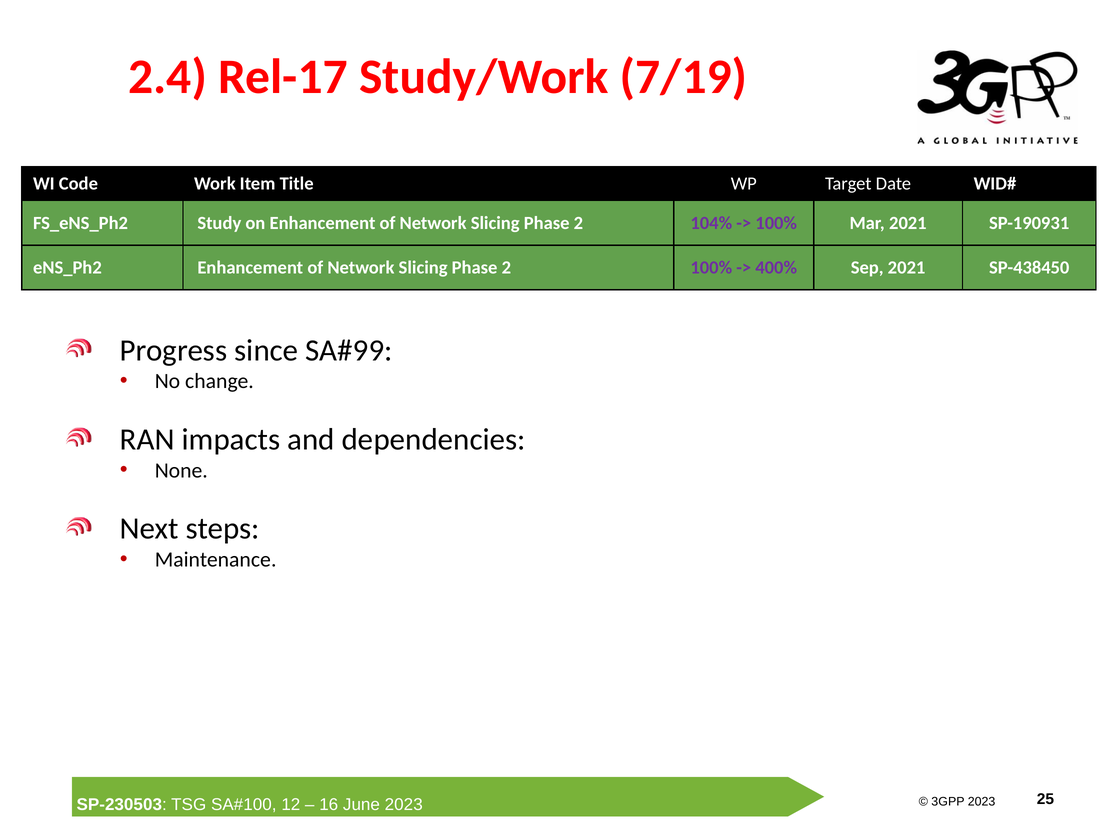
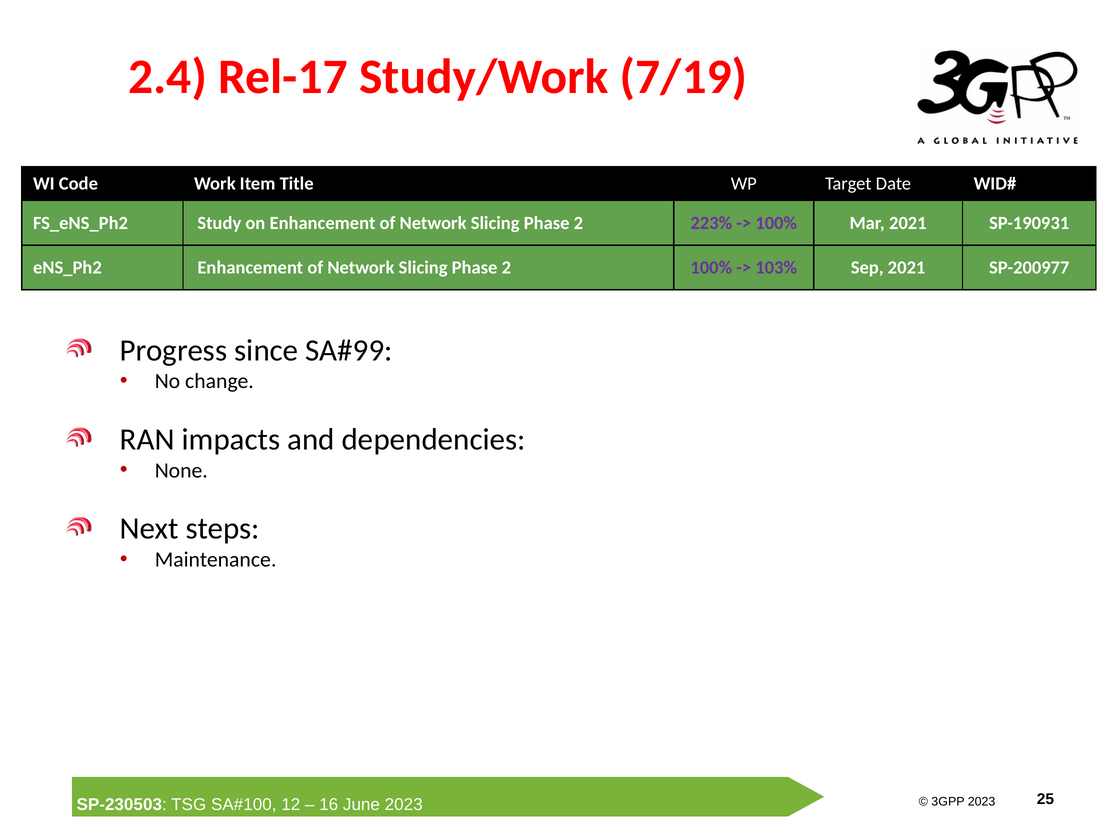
104%: 104% -> 223%
400%: 400% -> 103%
SP-438450: SP-438450 -> SP-200977
